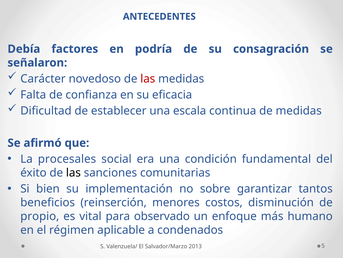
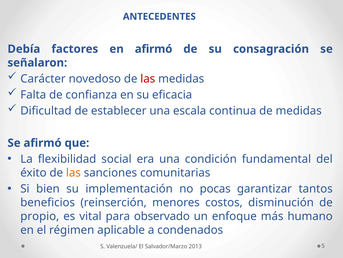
en podría: podría -> afirmó
procesales: procesales -> flexibilidad
las at (73, 172) colour: black -> orange
sobre: sobre -> pocas
